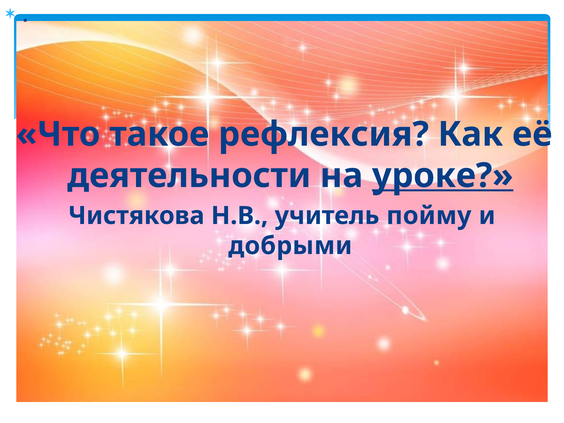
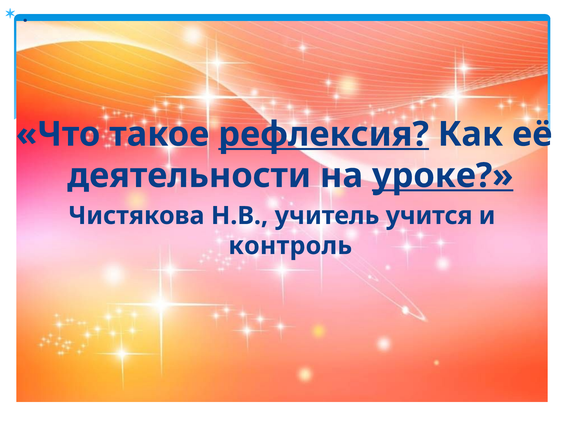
рефлексия underline: none -> present
пойму: пойму -> учится
добрыми: добрыми -> контроль
